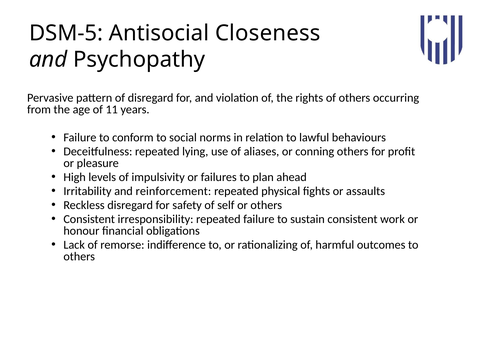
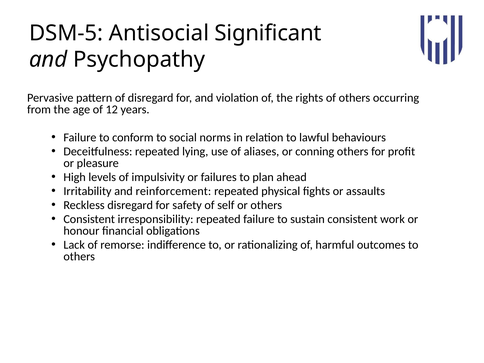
Closeness: Closeness -> Significant
11: 11 -> 12
